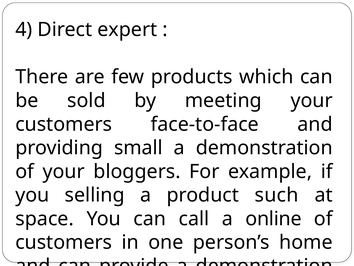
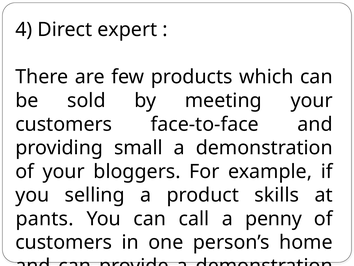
such: such -> skills
space: space -> pants
online: online -> penny
